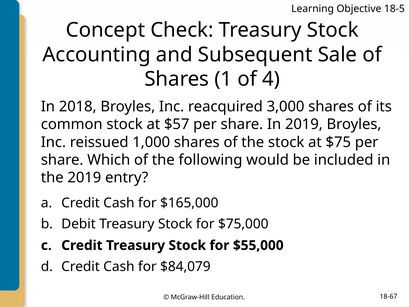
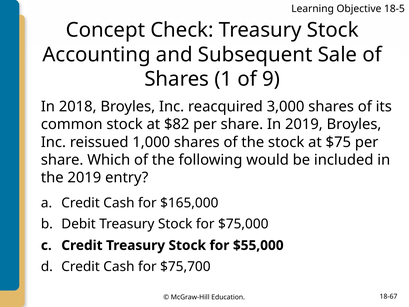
4: 4 -> 9
$57: $57 -> $82
$84,079: $84,079 -> $75,700
